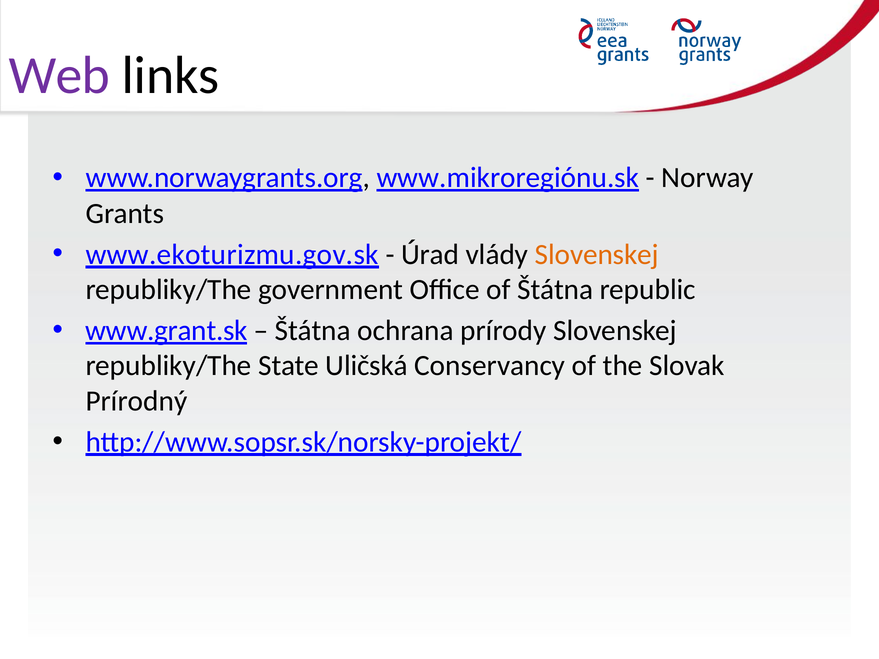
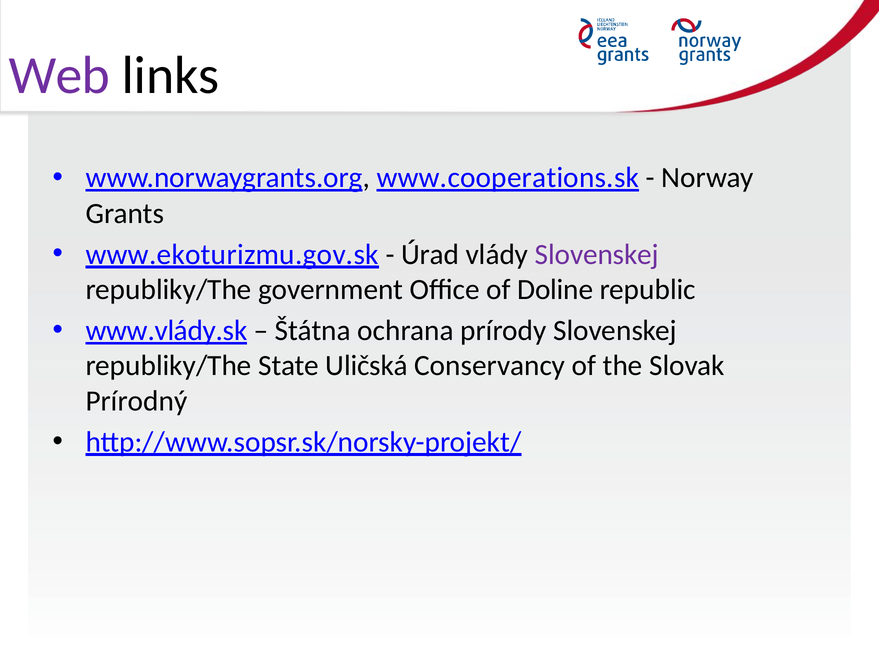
www.mikroregiónu.sk: www.mikroregiónu.sk -> www.cooperations.sk
Slovenskej at (597, 255) colour: orange -> purple
of Štátna: Štátna -> Doline
www.grant.sk: www.grant.sk -> www.vlády.sk
